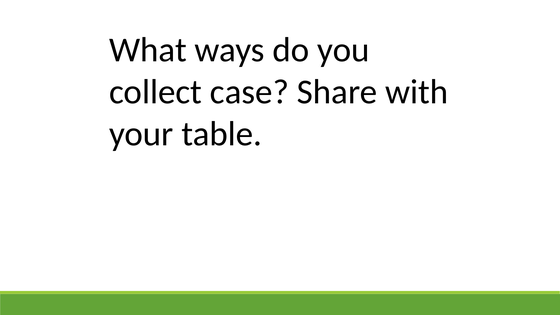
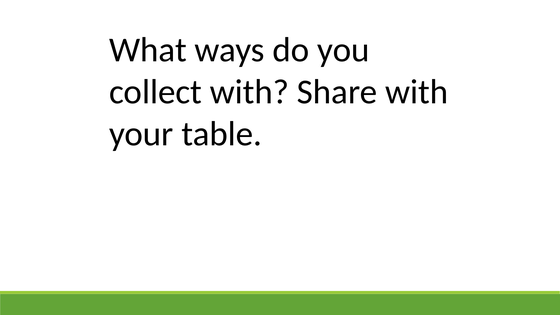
collect case: case -> with
